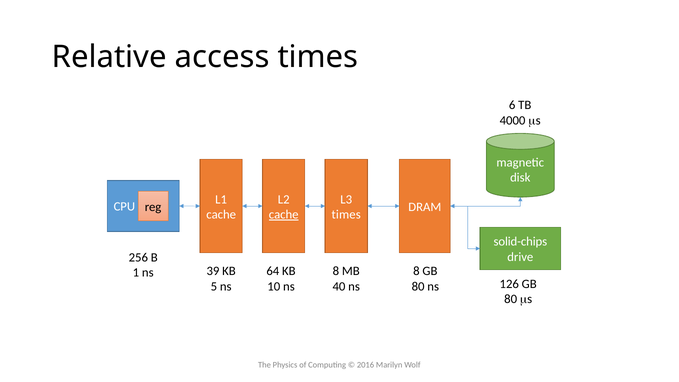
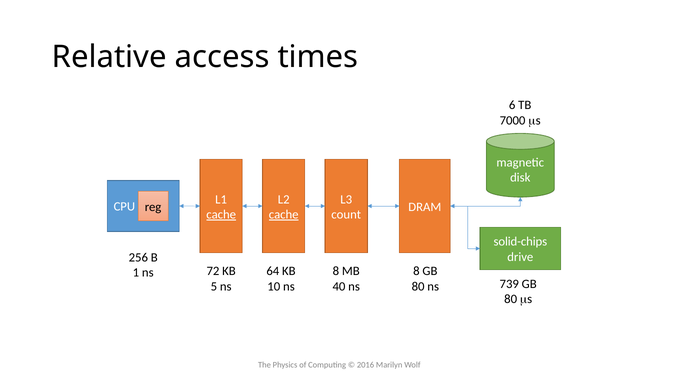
4000: 4000 -> 7000
cache at (221, 215) underline: none -> present
times at (346, 215): times -> count
39: 39 -> 72
126: 126 -> 739
